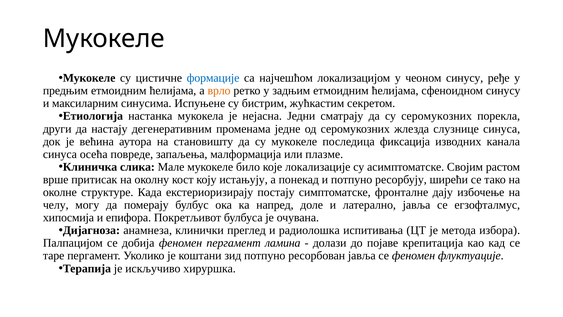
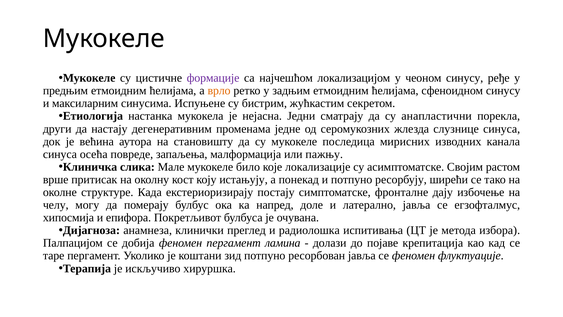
формације colour: blue -> purple
су серомукозних: серомукозних -> анапластични
фиксација: фиксација -> мирисних
плазме: плазме -> пажњу
